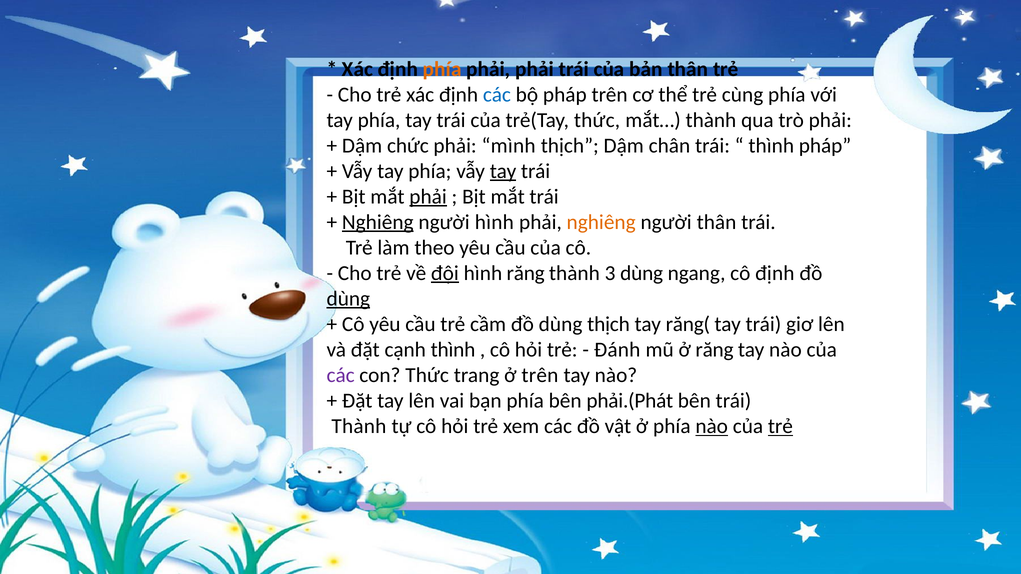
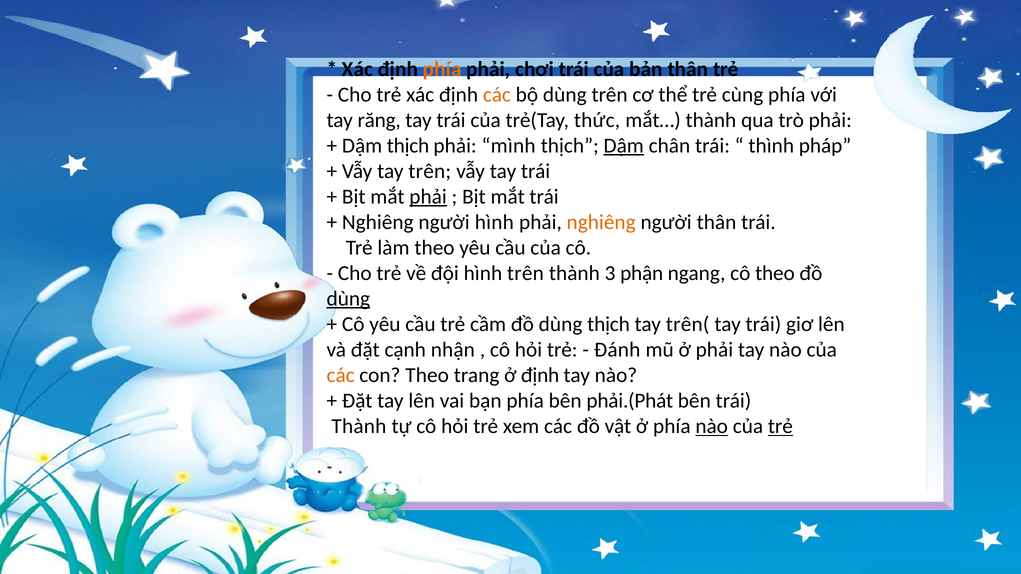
phải phải: phải -> chơi
các at (497, 95) colour: blue -> orange
bộ pháp: pháp -> dùng
phía at (379, 120): phía -> răng
Dậm chức: chức -> thịch
Dậm at (624, 146) underline: none -> present
Vẫy tay phía: phía -> trên
tay at (503, 171) underline: present -> none
Nghiêng at (378, 222) underline: present -> none
đội underline: present -> none
hình răng: răng -> trên
3 dùng: dùng -> phận
cô định: định -> theo
răng(: răng( -> trên(
cạnh thình: thình -> nhận
ở răng: răng -> phải
các at (341, 375) colour: purple -> orange
con Thức: Thức -> Theo
ở trên: trên -> định
